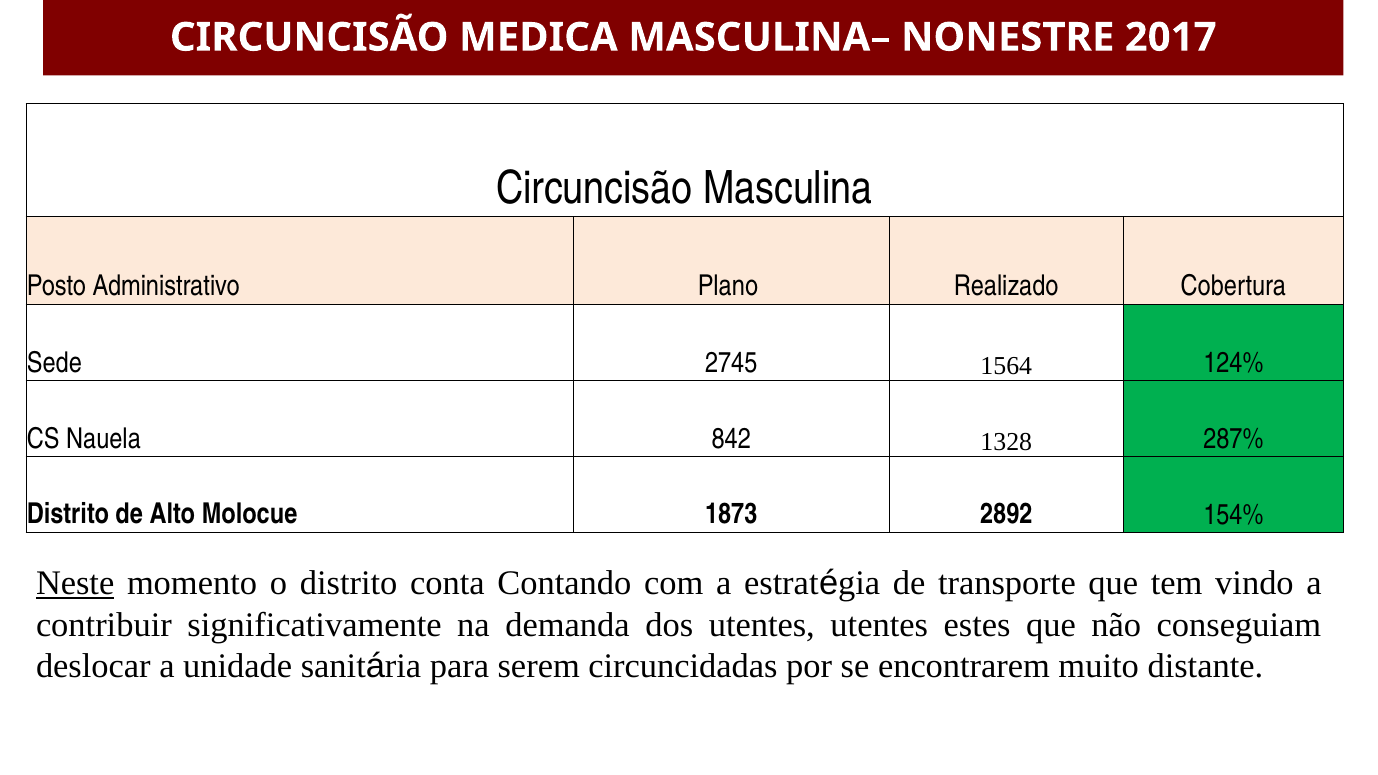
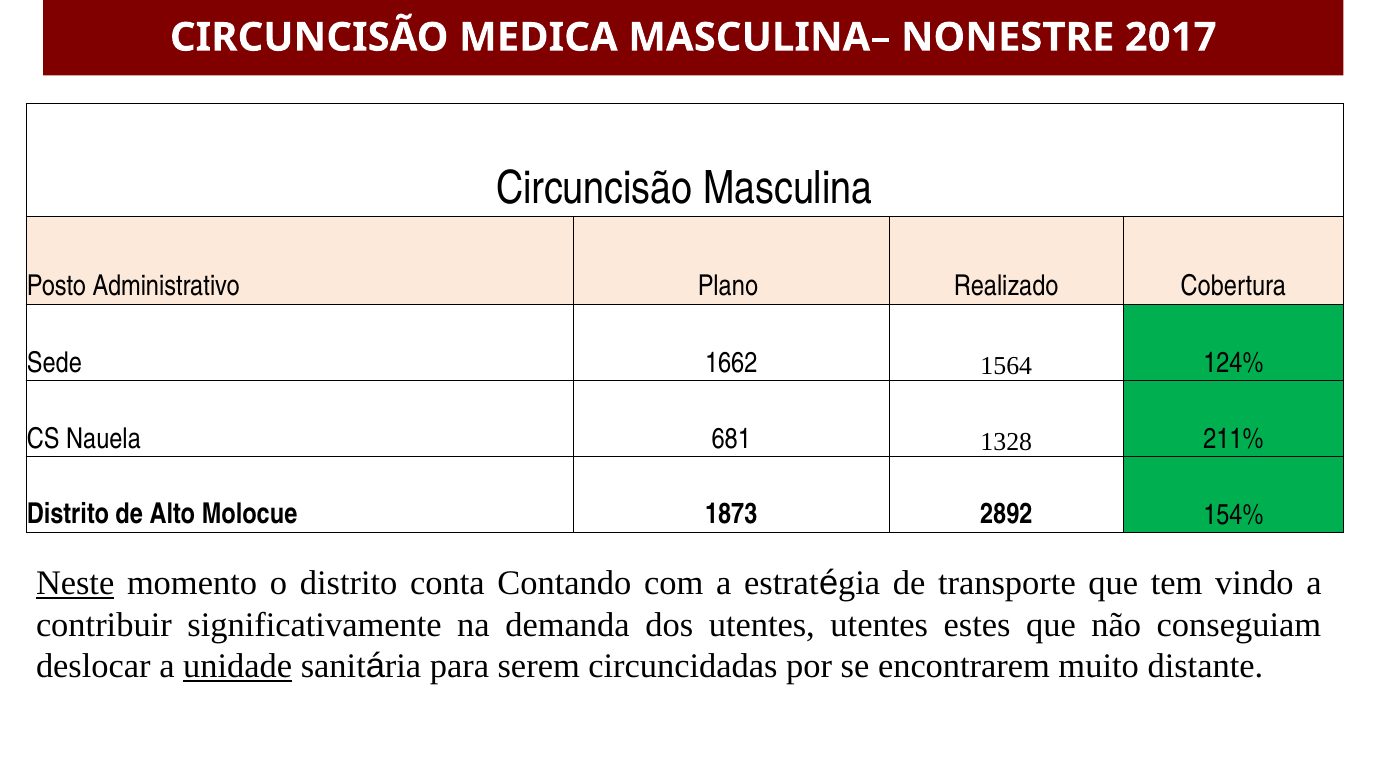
2745: 2745 -> 1662
842: 842 -> 681
287%: 287% -> 211%
unidade underline: none -> present
